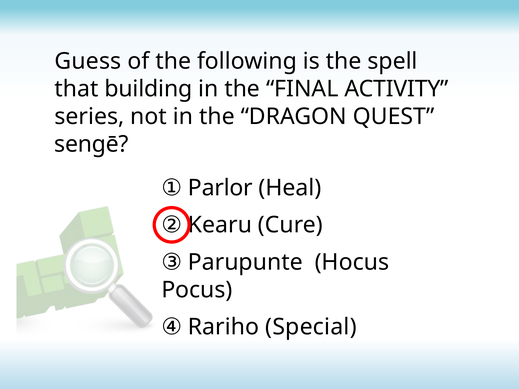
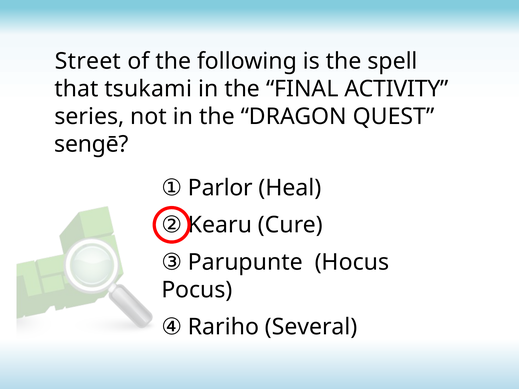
Guess: Guess -> Street
building: building -> tsukami
Special: Special -> Several
